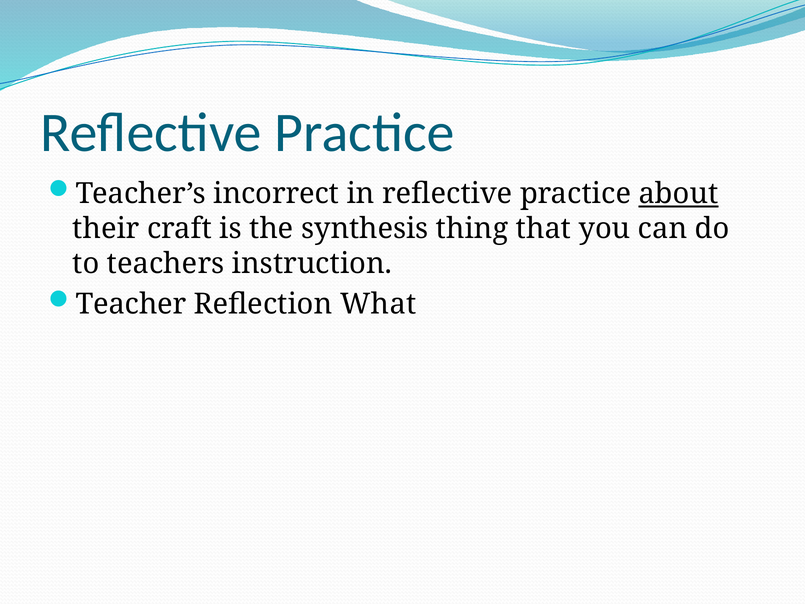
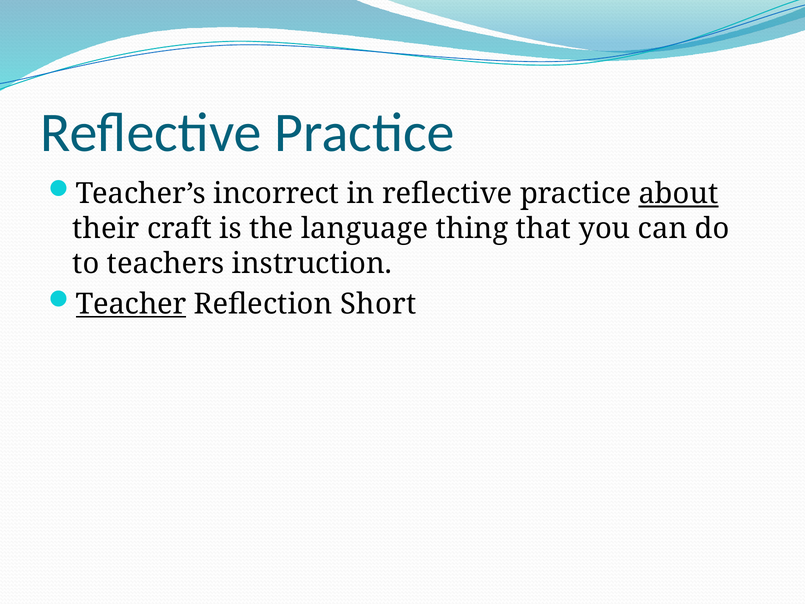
synthesis: synthesis -> language
Teacher underline: none -> present
What: What -> Short
